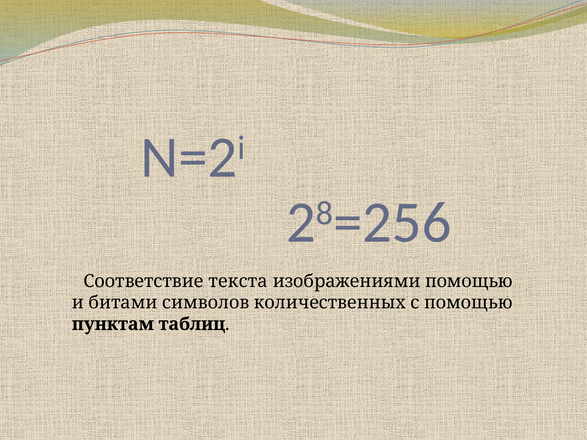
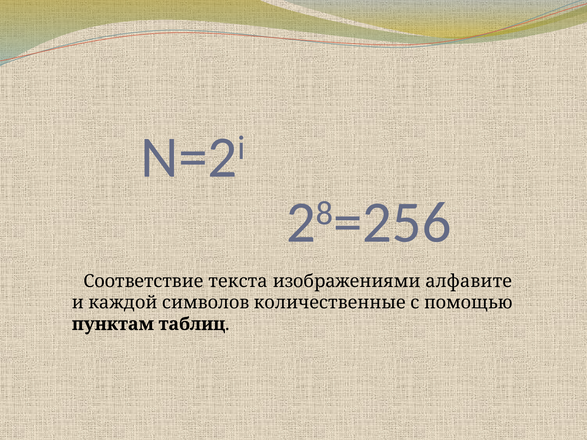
изображениями помощью: помощью -> алфавите
битами: битами -> каждой
количественных: количественных -> количественные
